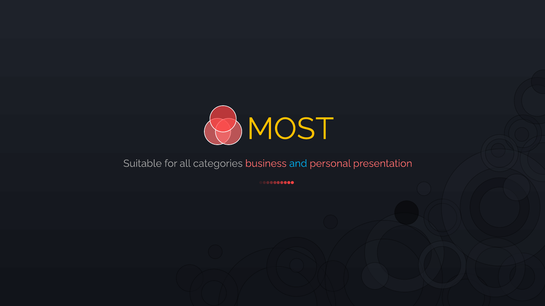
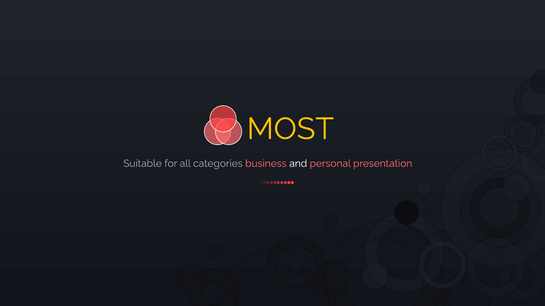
and colour: light blue -> white
